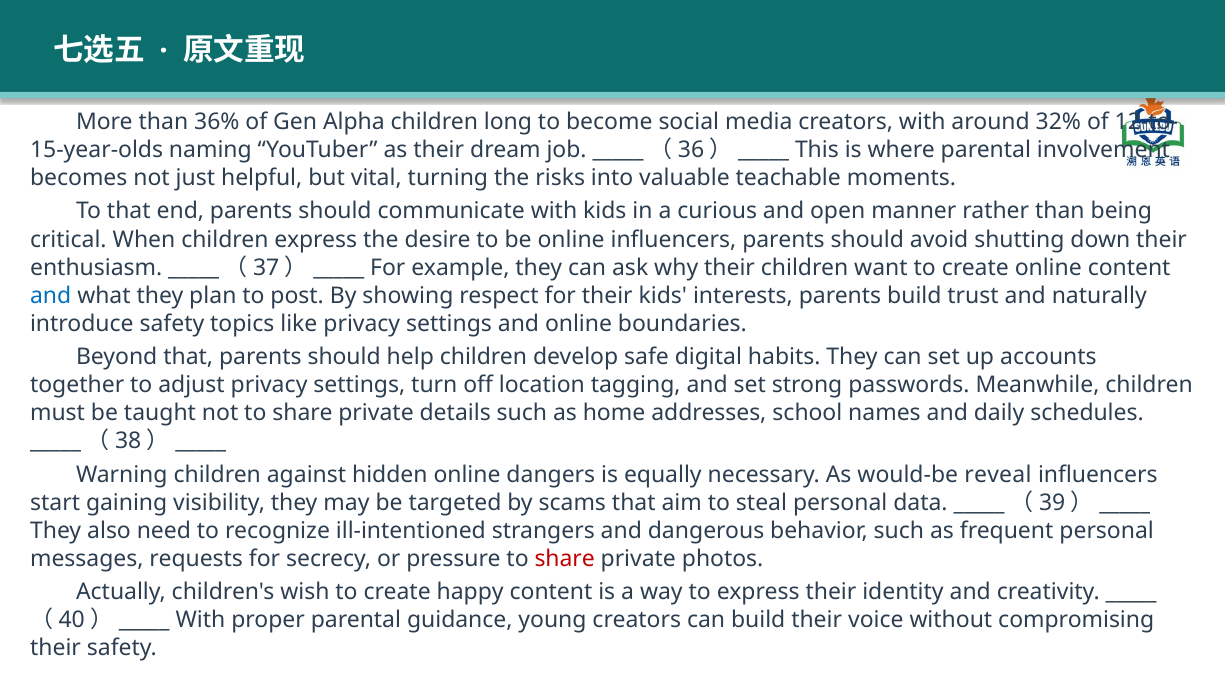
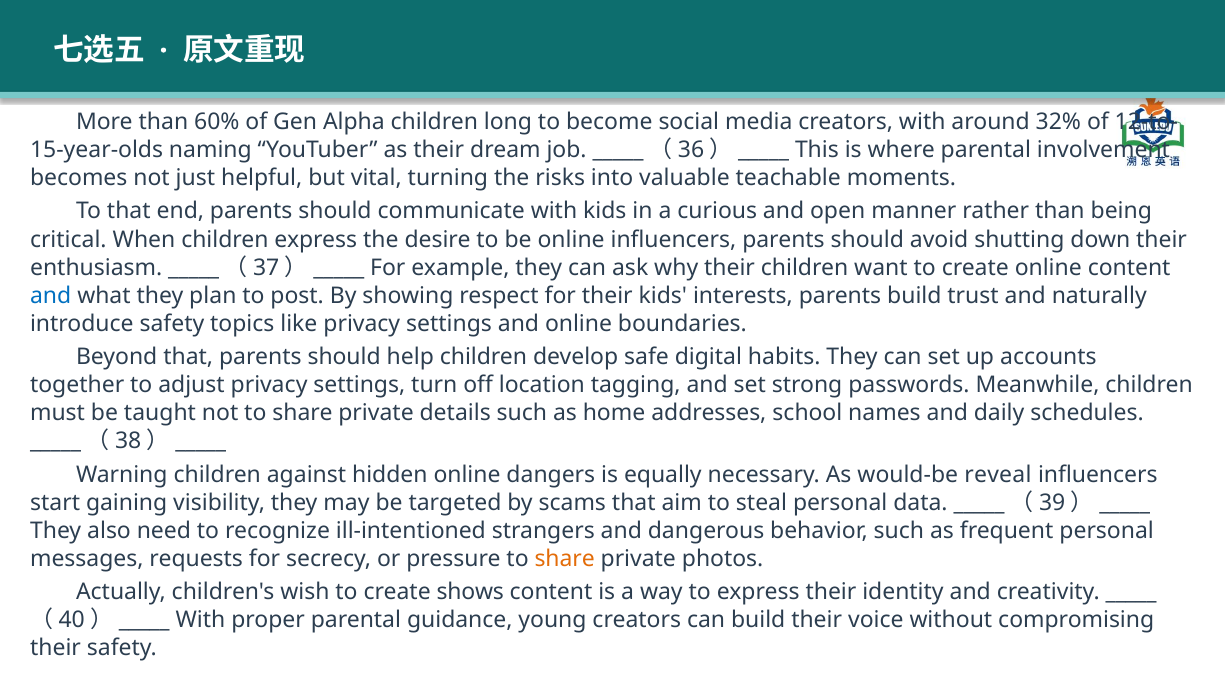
36%: 36% -> 60%
share at (565, 559) colour: red -> orange
happy: happy -> shows
